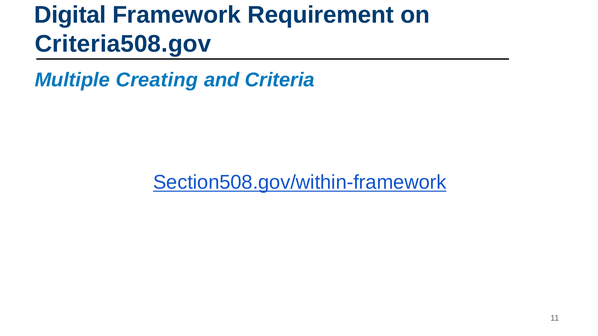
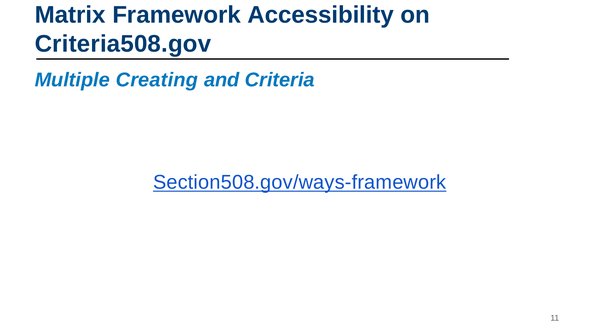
Digital: Digital -> Matrix
Requirement: Requirement -> Accessibility
Section508.gov/within-framework: Section508.gov/within-framework -> Section508.gov/ways-framework
